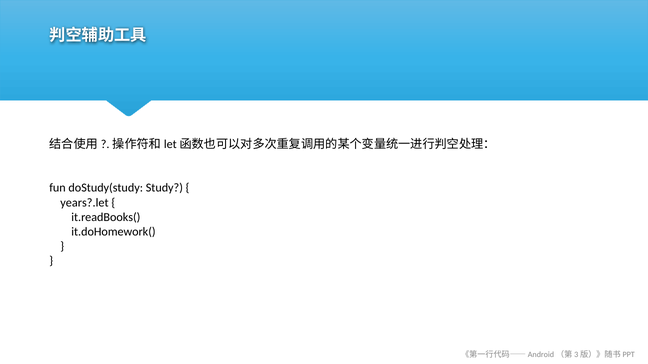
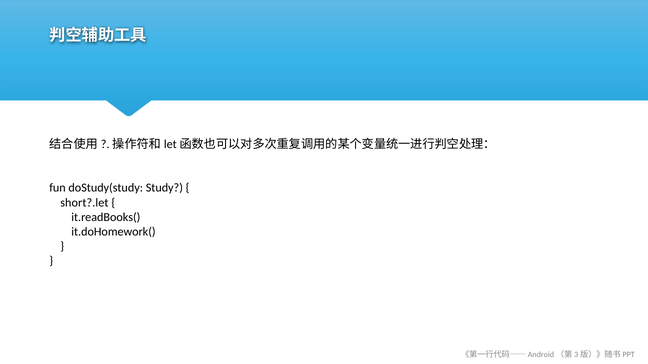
years?.let: years?.let -> short?.let
